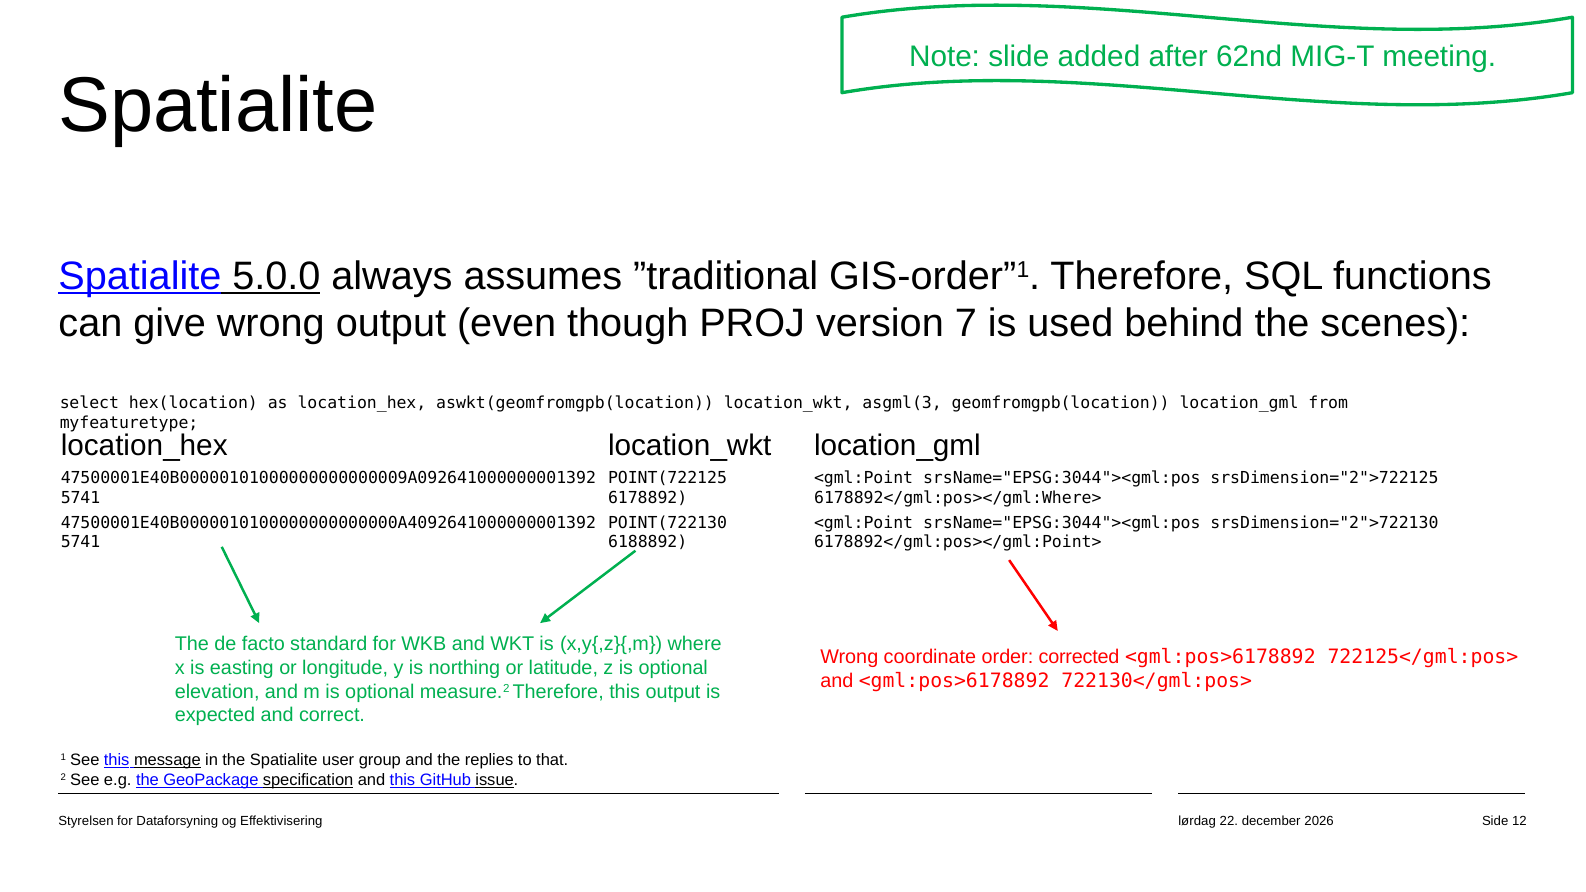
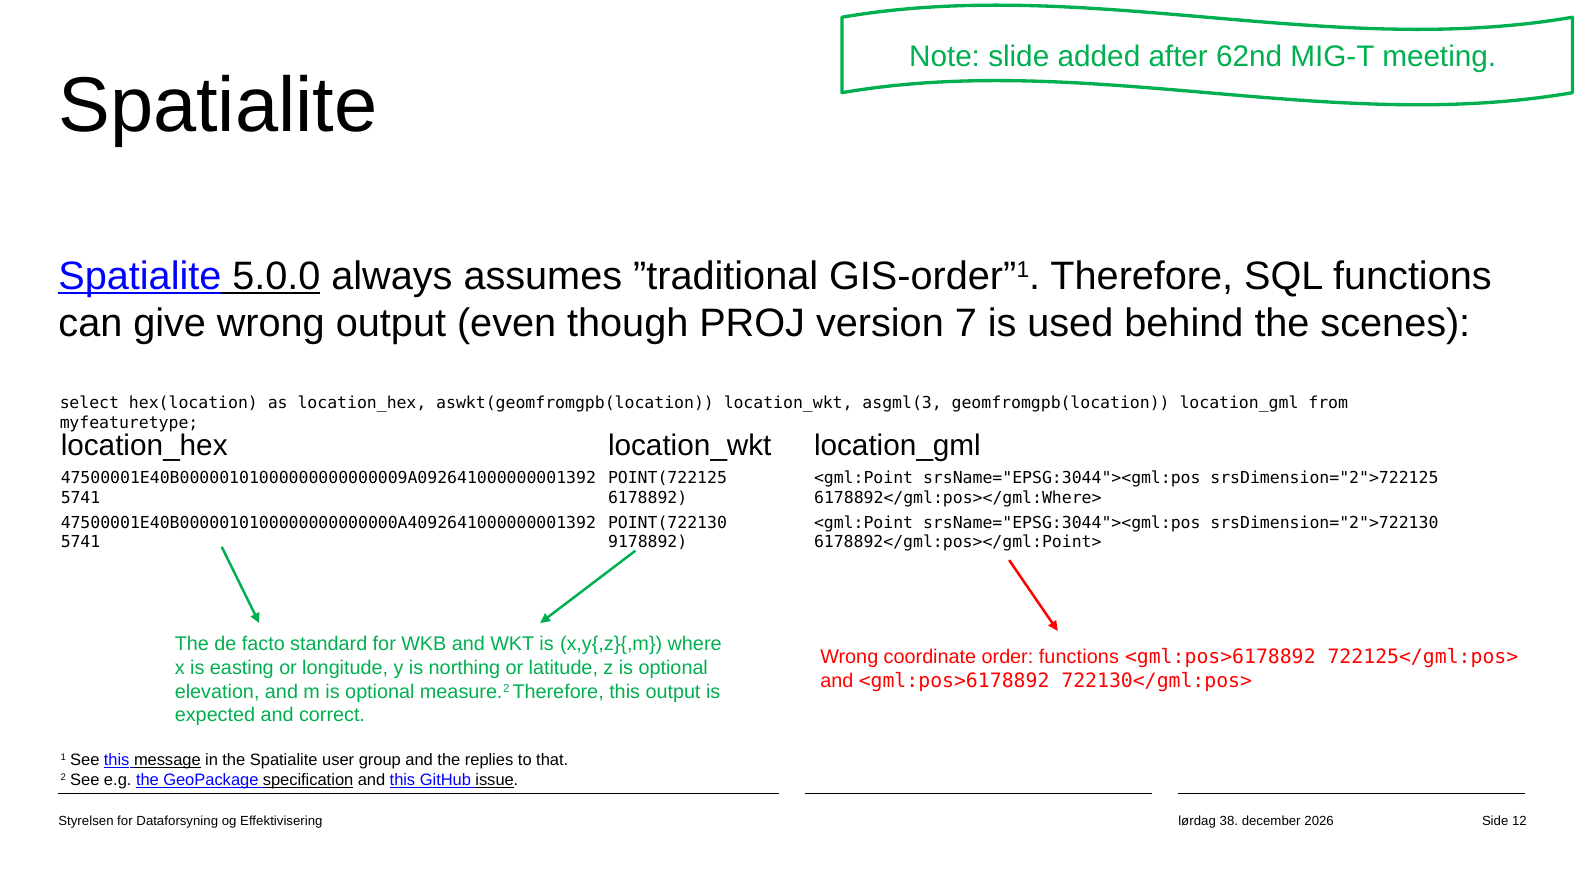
6188892: 6188892 -> 9178892
order corrected: corrected -> functions
22: 22 -> 38
